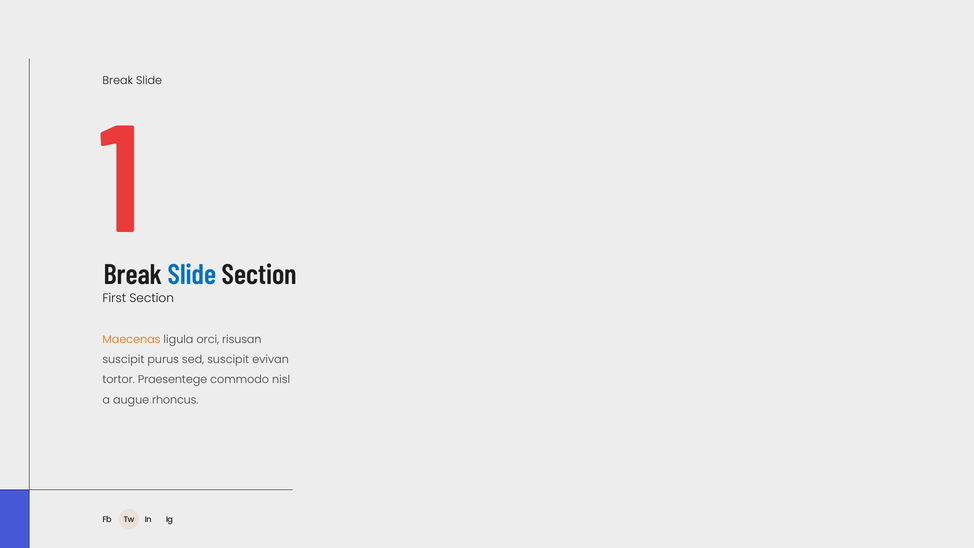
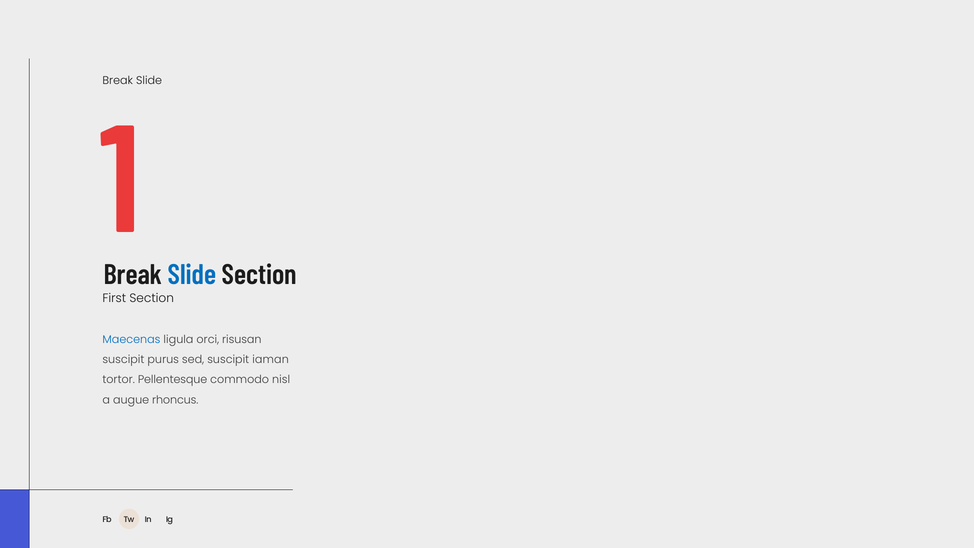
Maecenas colour: orange -> blue
evivan: evivan -> iaman
Praesentege: Praesentege -> Pellentesque
